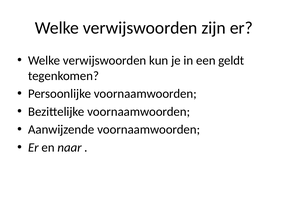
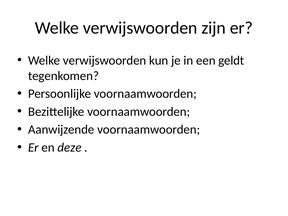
naar: naar -> deze
